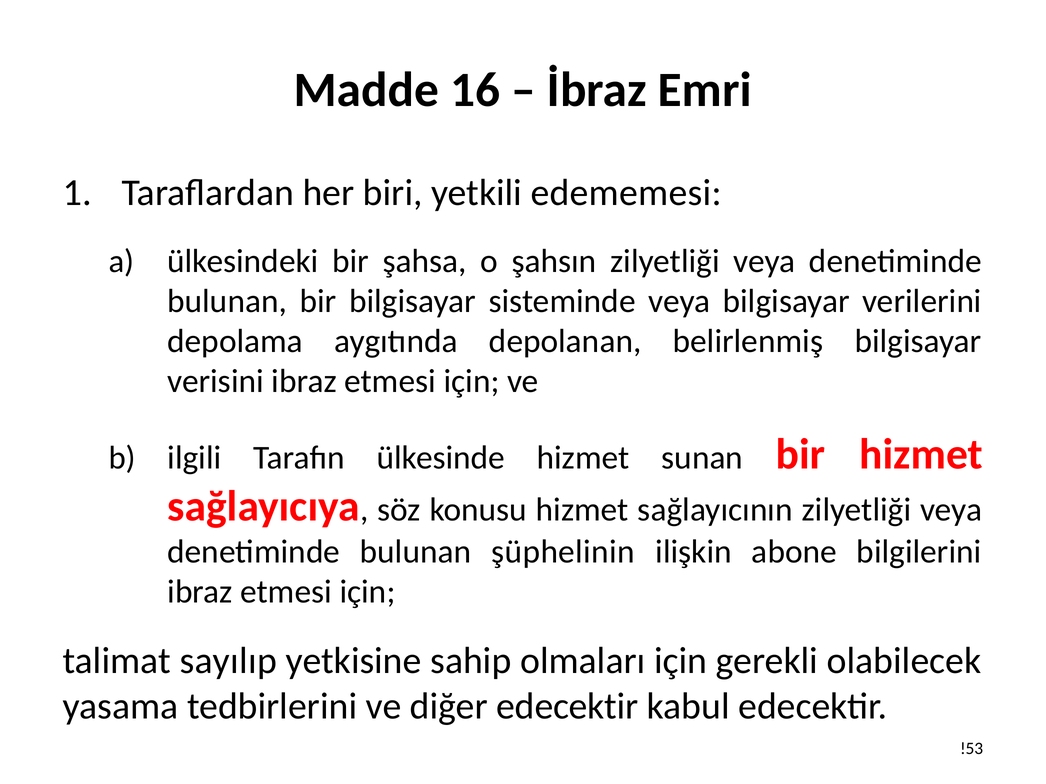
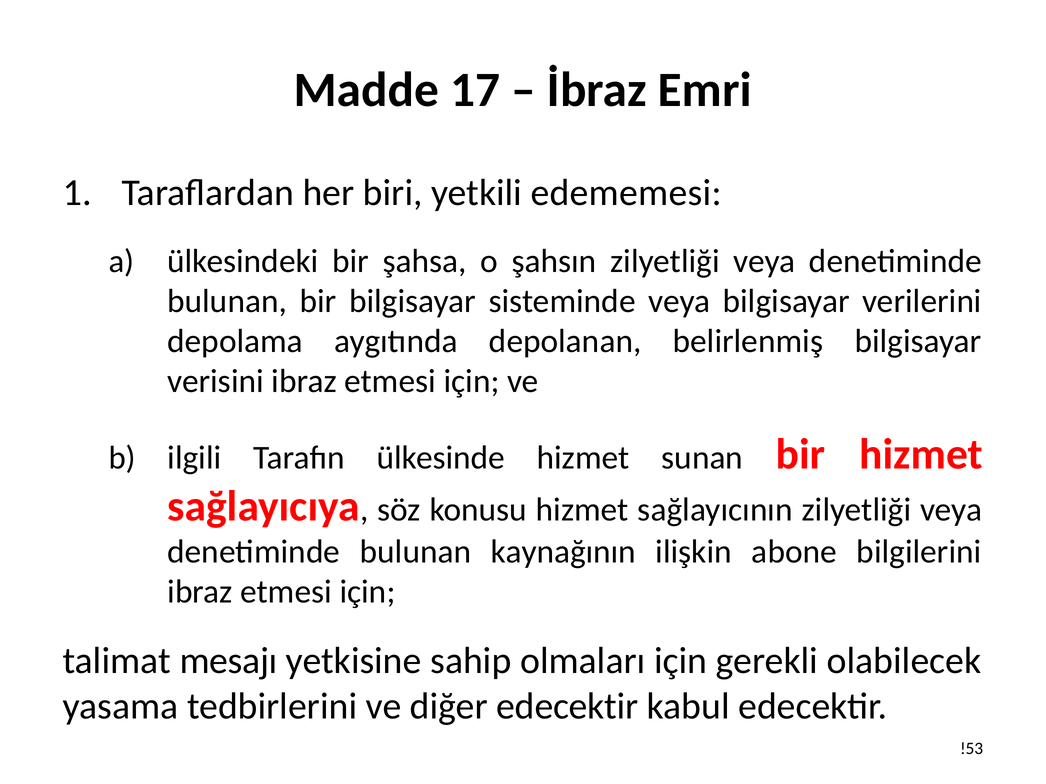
16: 16 -> 17
şüphelinin: şüphelinin -> kaynağının
sayılıp: sayılıp -> mesajı
